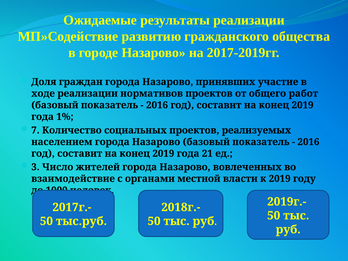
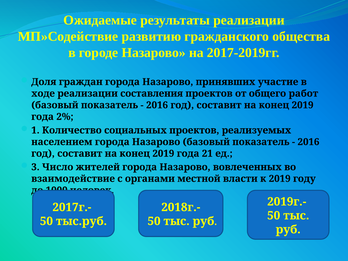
нормативов: нормативов -> составления
1%: 1% -> 2%
7: 7 -> 1
